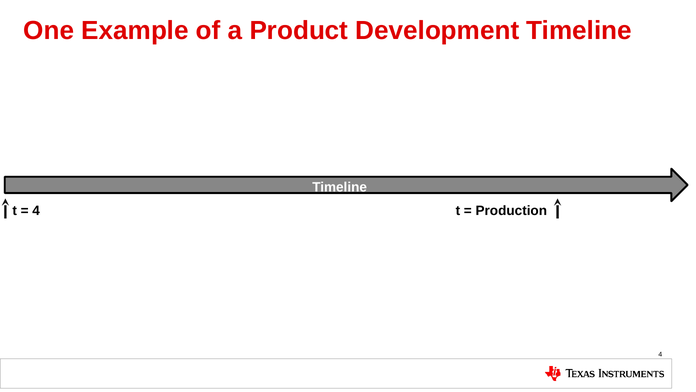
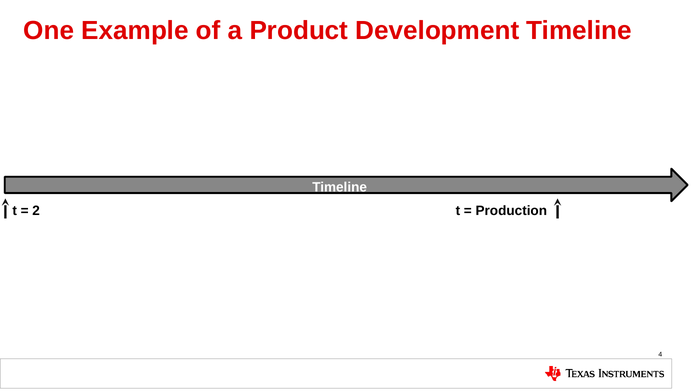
4 at (36, 211): 4 -> 2
